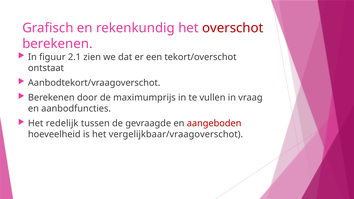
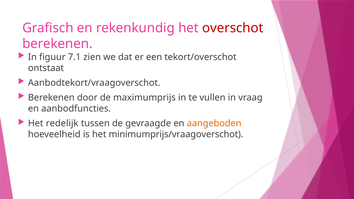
2.1: 2.1 -> 7.1
aangeboden colour: red -> orange
vergelijkbaar/vraagoverschot: vergelijkbaar/vraagoverschot -> minimumprijs/vraagoverschot
